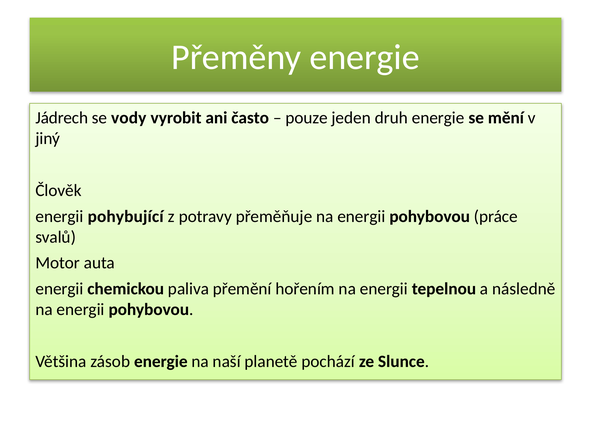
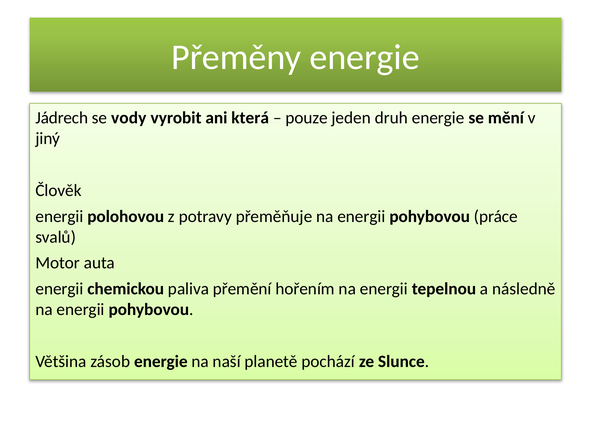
často: často -> která
pohybující: pohybující -> polohovou
